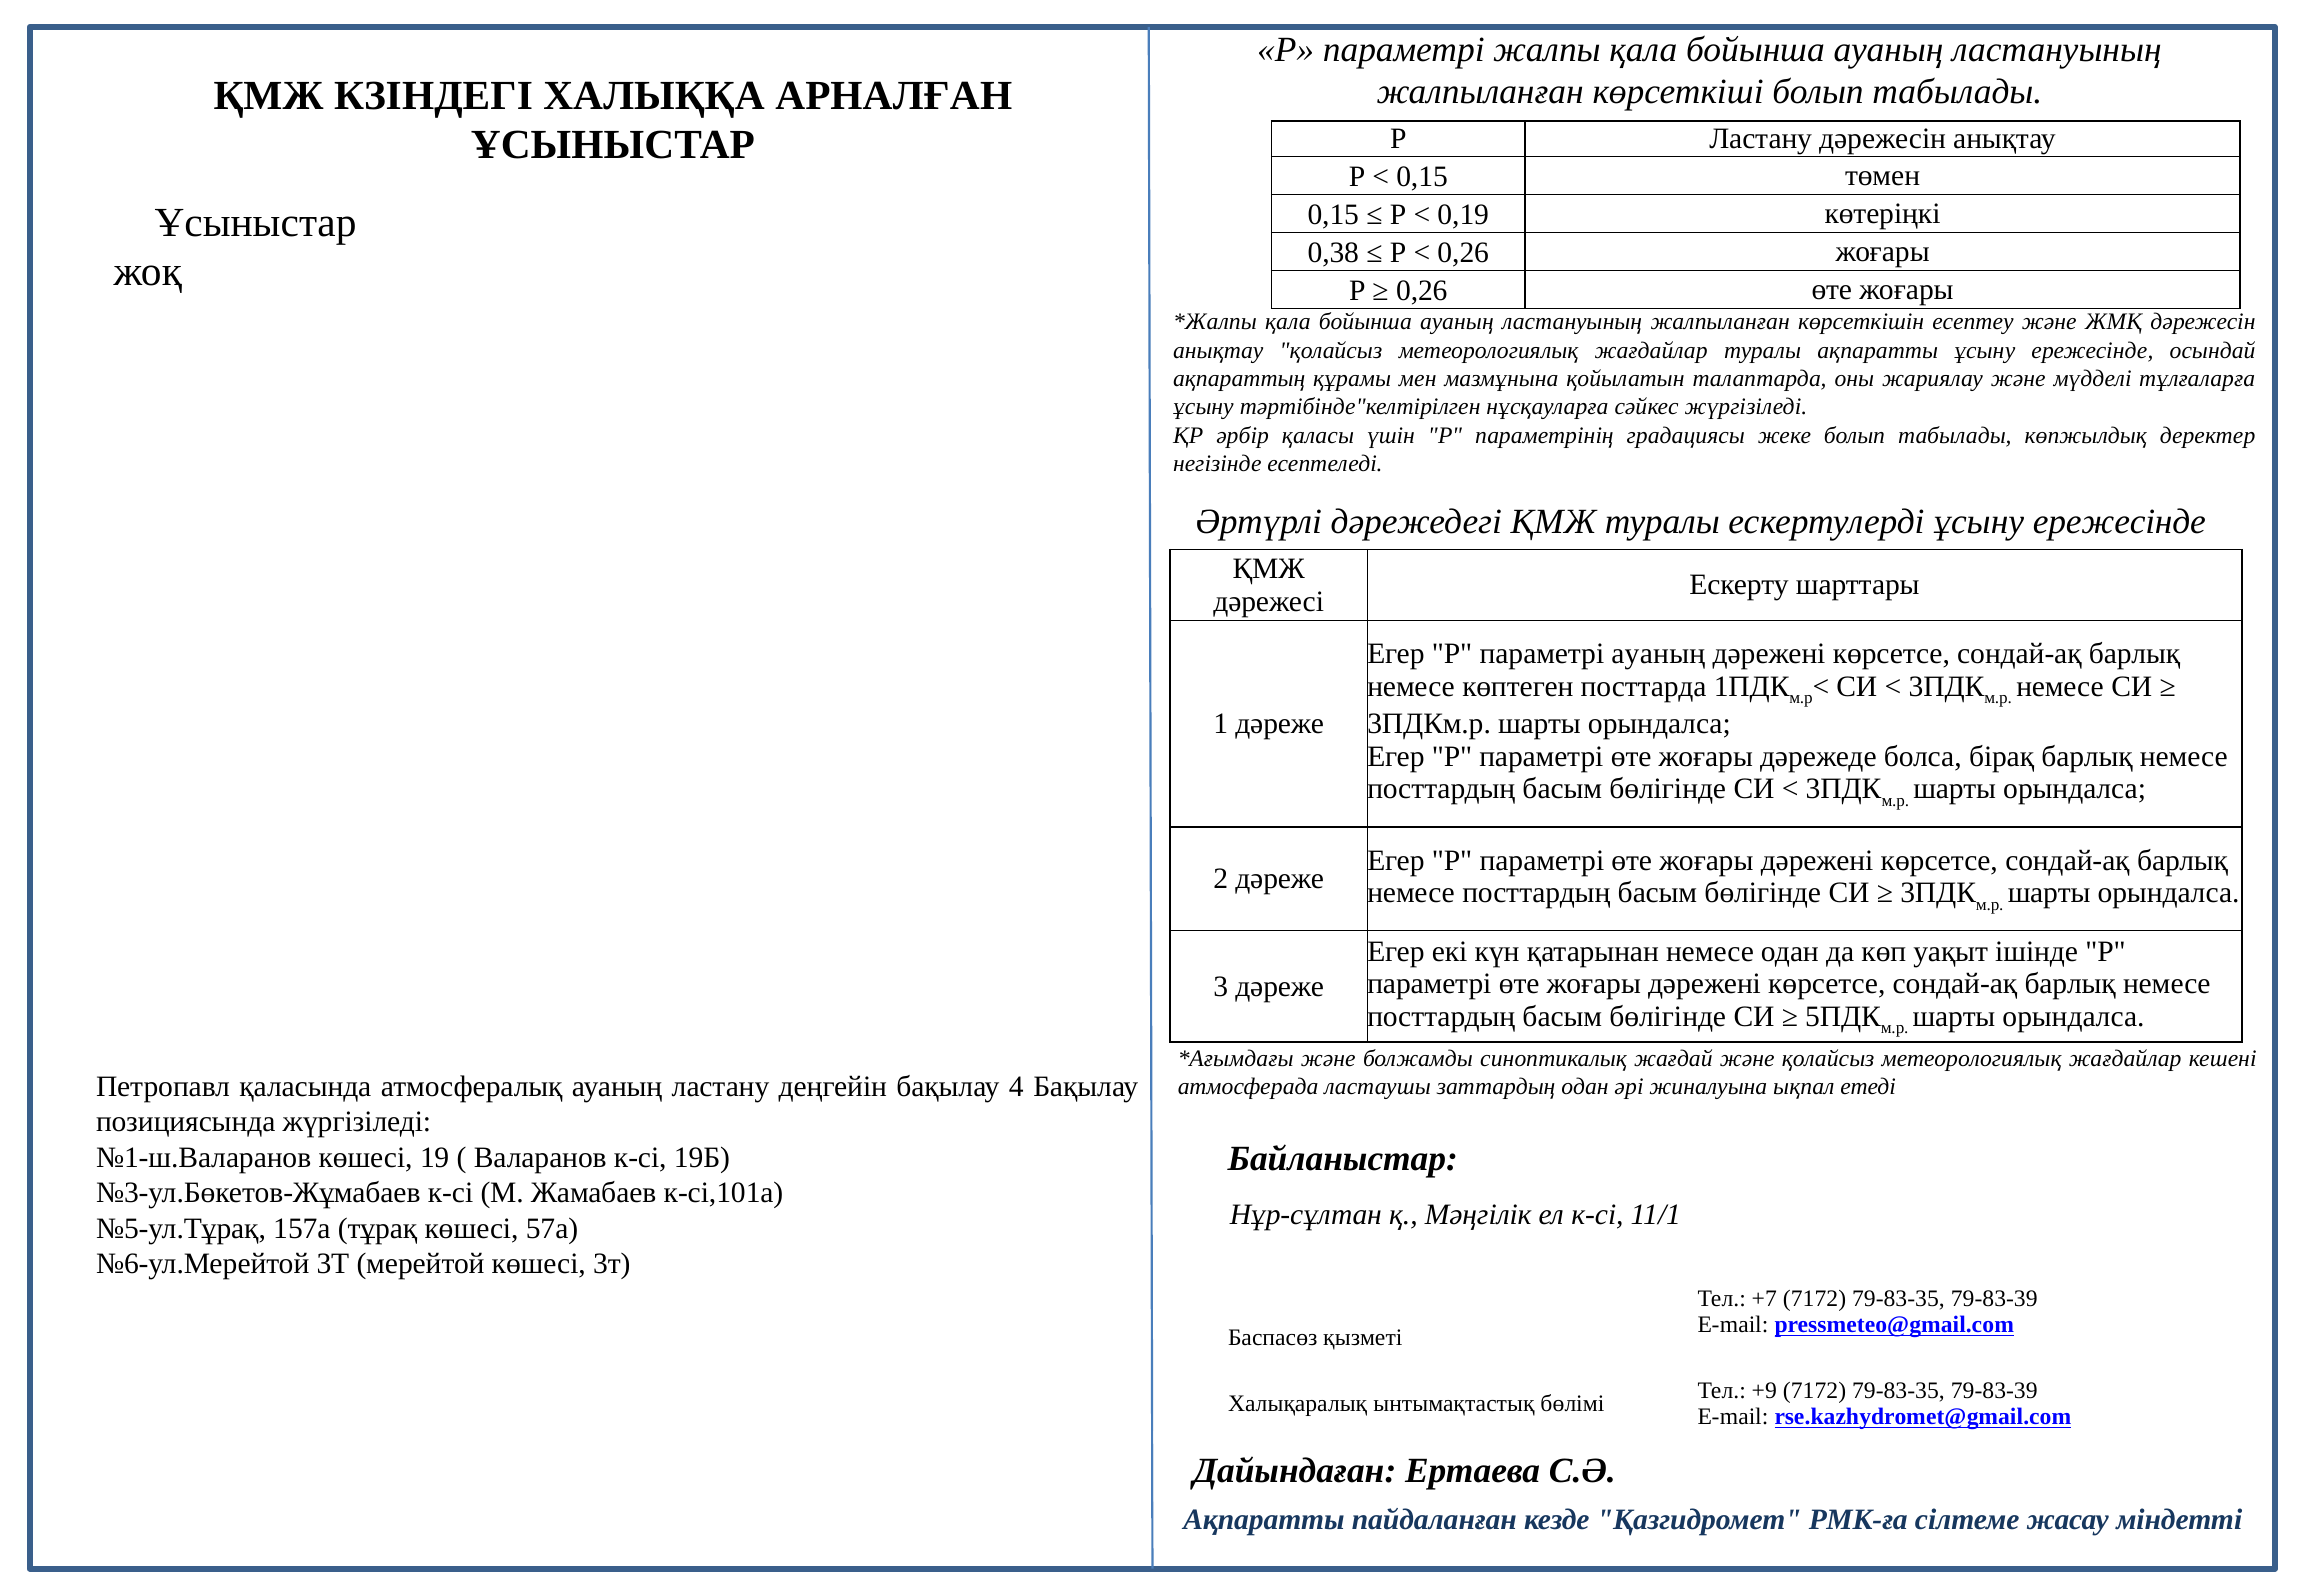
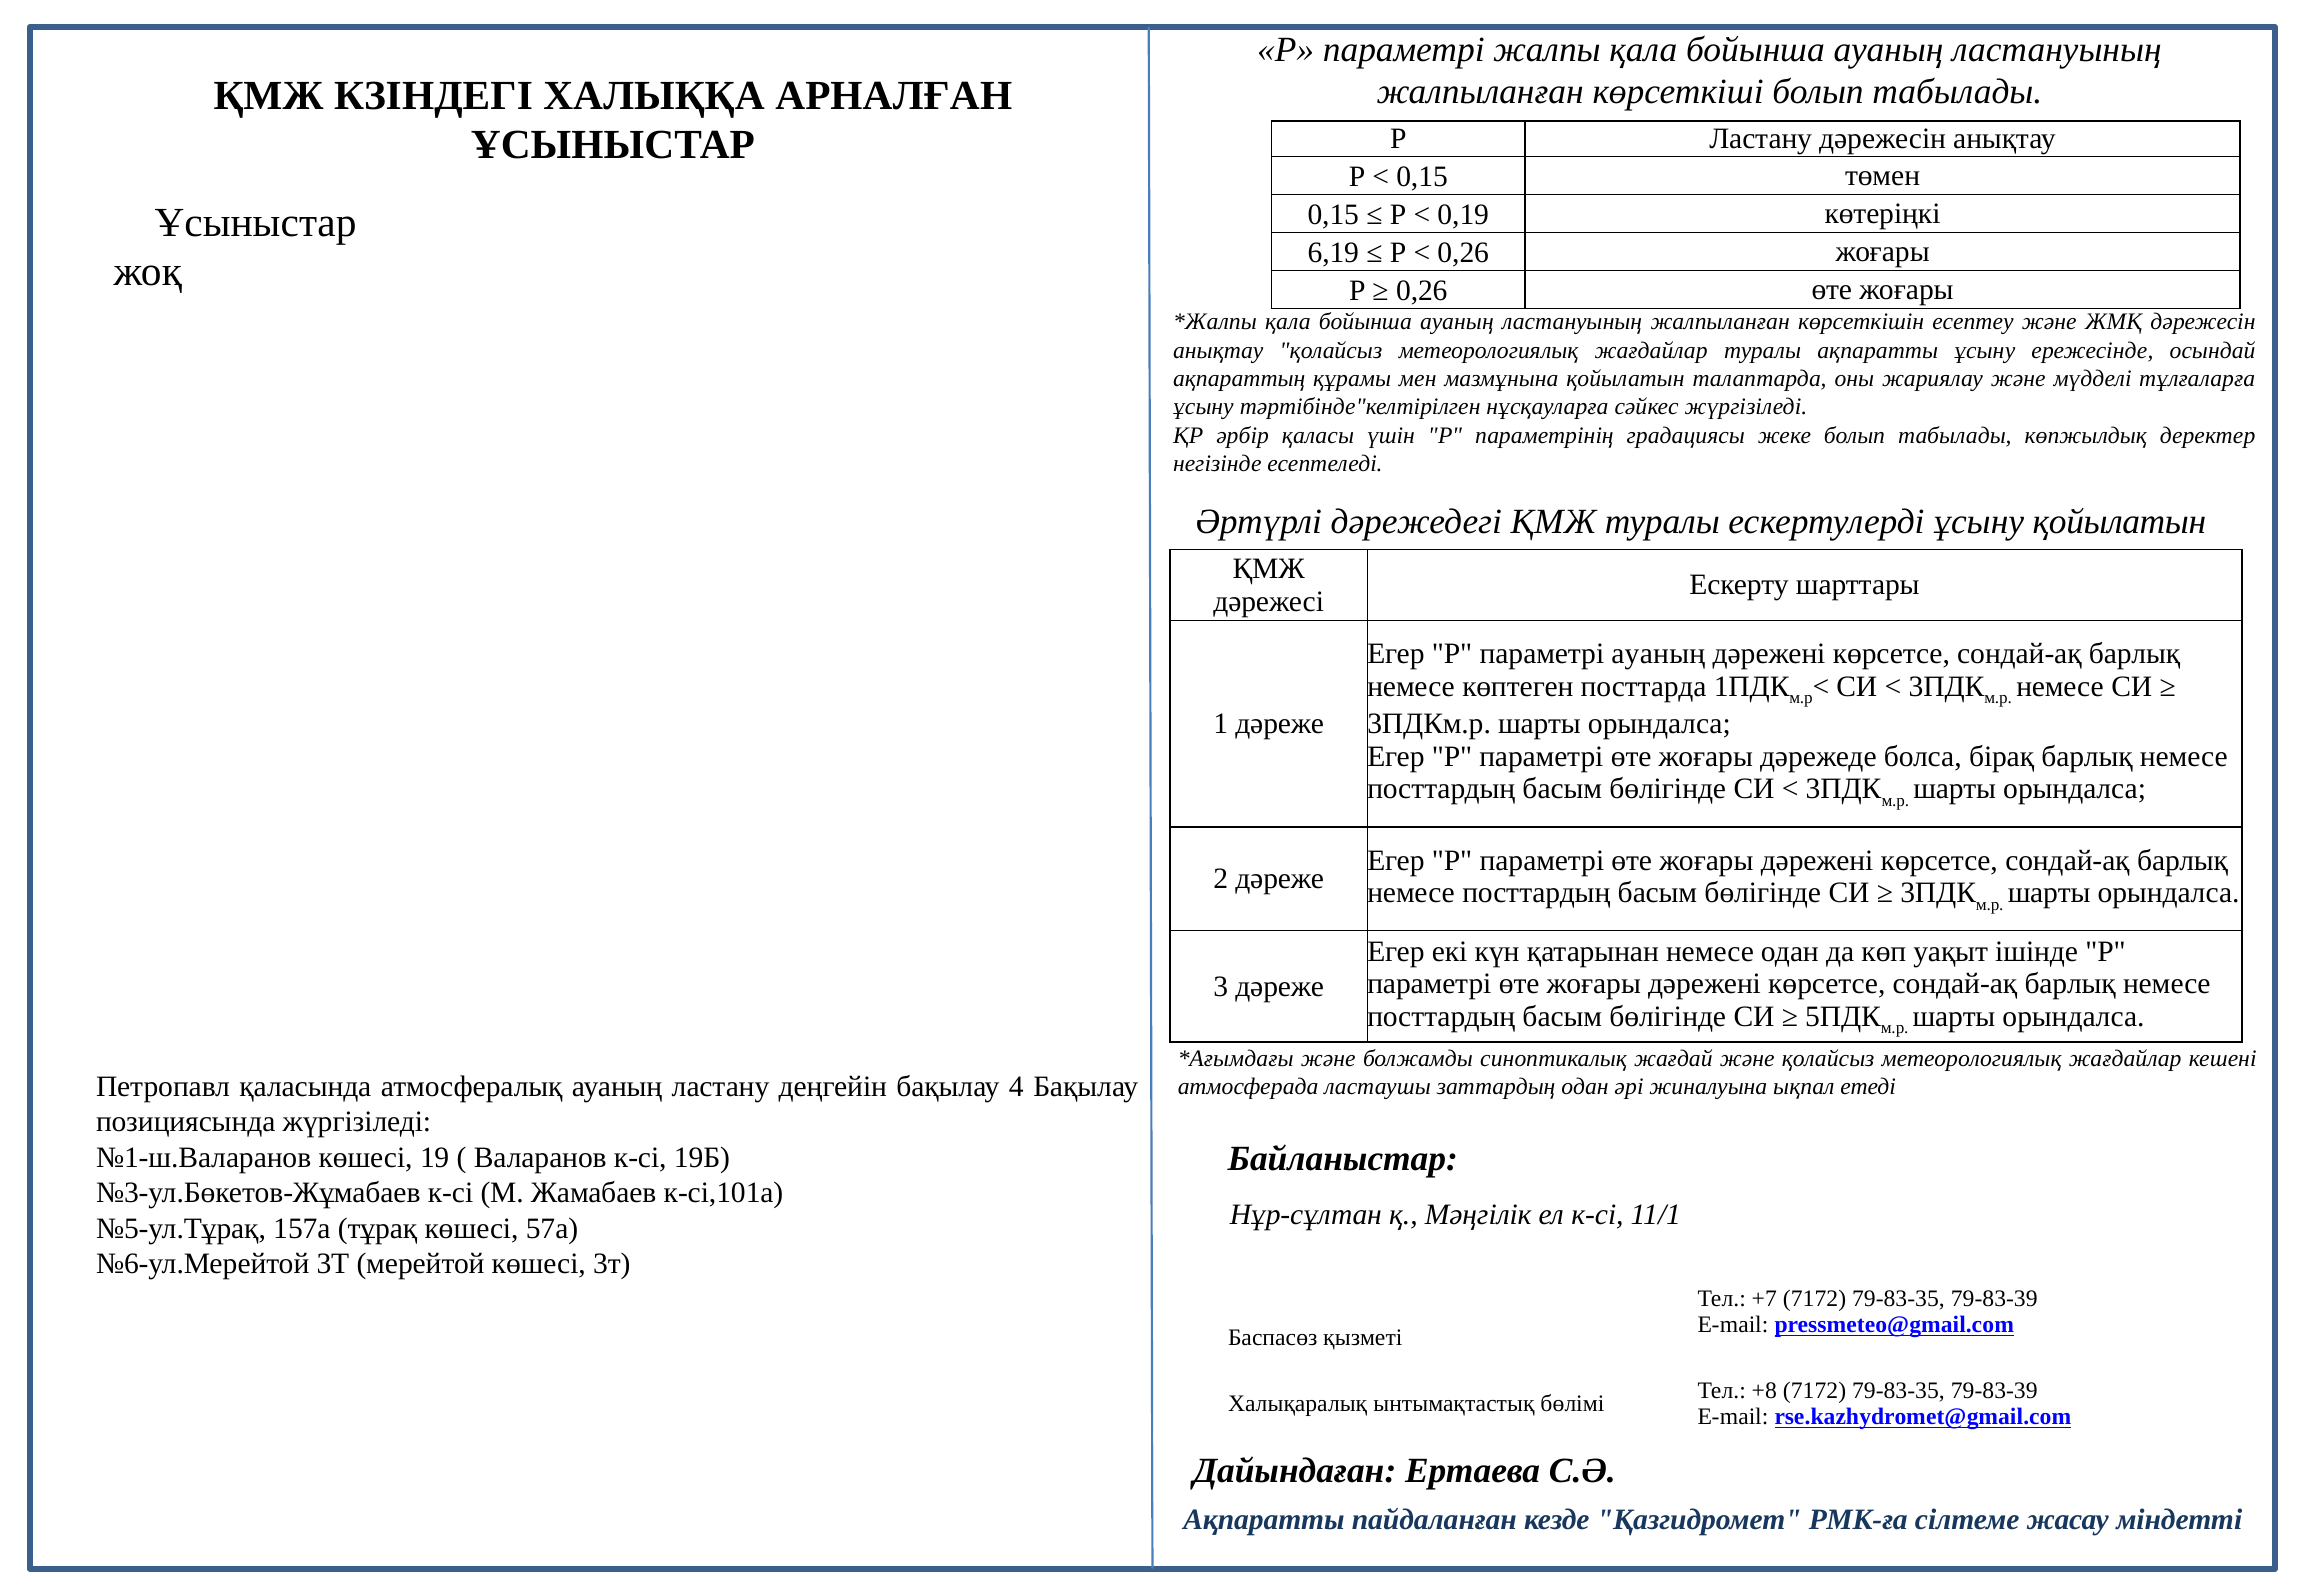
0,38: 0,38 -> 6,19
ескертулерді ұсыну ережесінде: ережесінде -> қойылатын
+9: +9 -> +8
